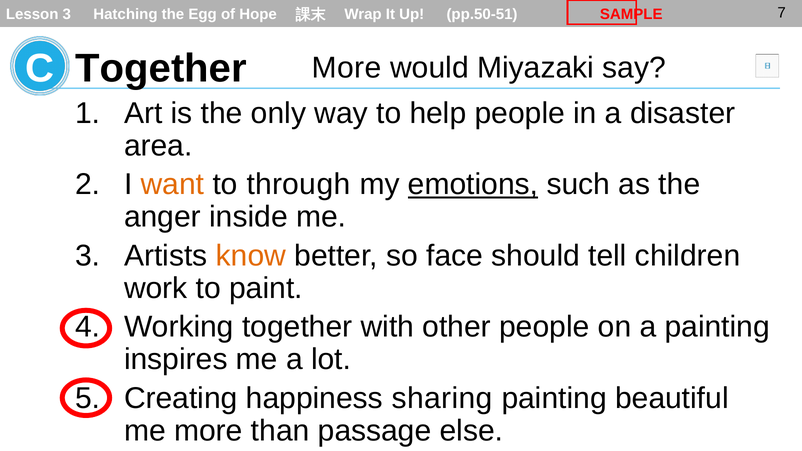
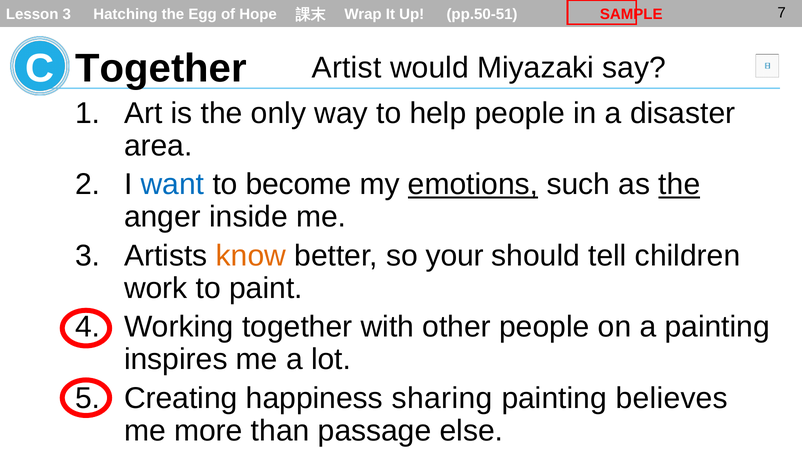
More at (347, 68): More -> Artist
want colour: orange -> blue
through: through -> become
the at (679, 185) underline: none -> present
face: face -> your
beautiful: beautiful -> believes
